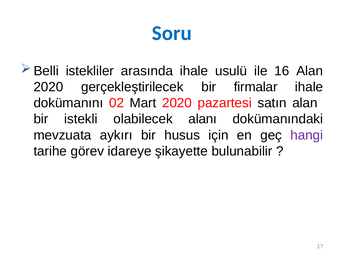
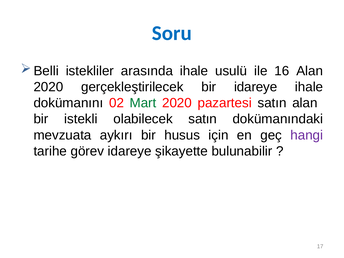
bir firmalar: firmalar -> idareye
Mart colour: black -> green
olabilecek alanı: alanı -> satın
